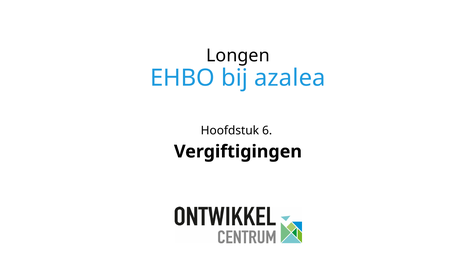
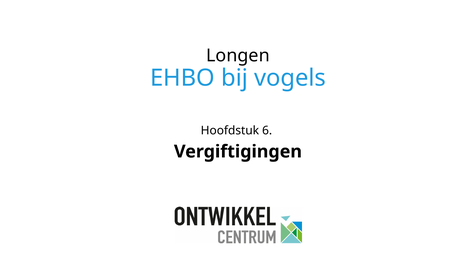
azalea: azalea -> vogels
